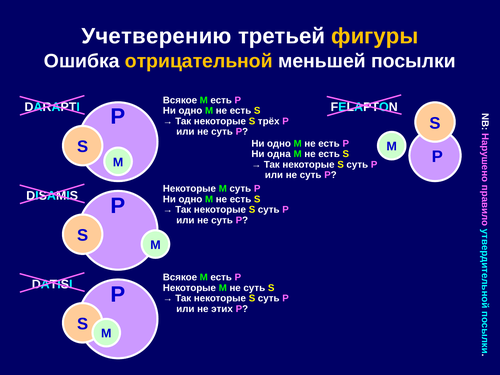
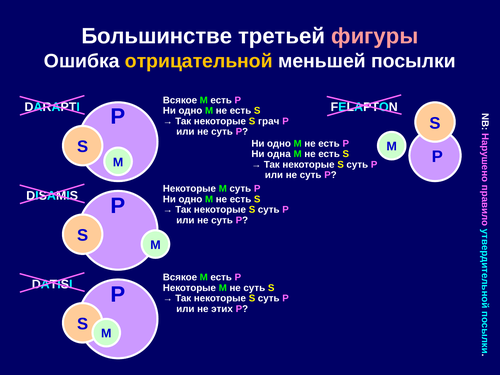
Учетверению: Учетверению -> Большинстве
фигуры colour: yellow -> pink
трёх: трёх -> грач
